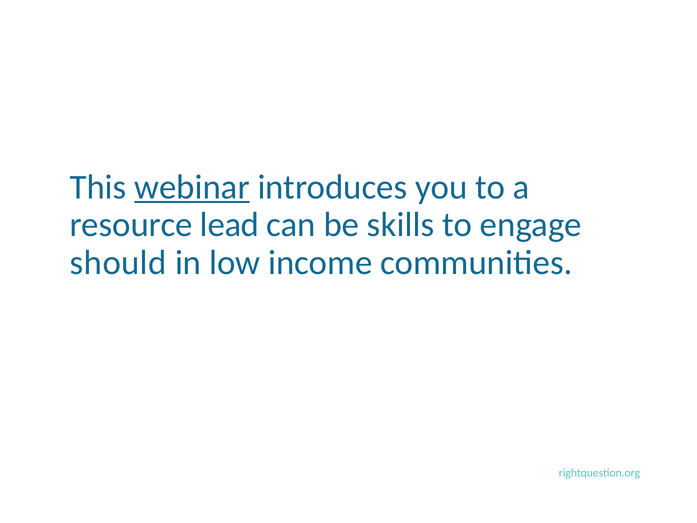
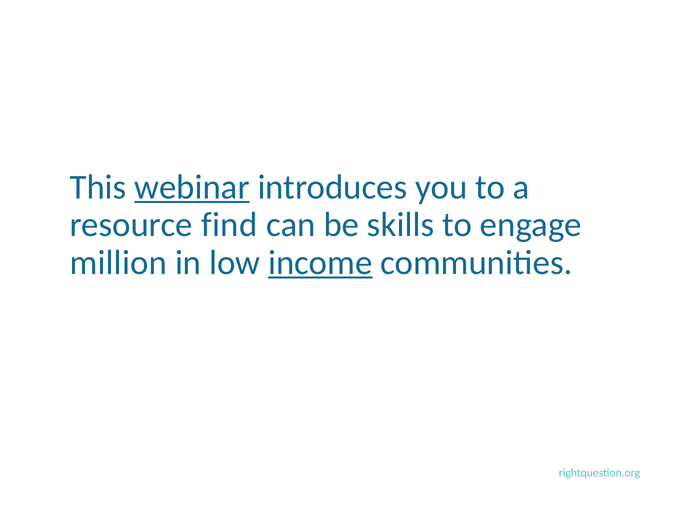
lead: lead -> find
should: should -> million
income underline: none -> present
